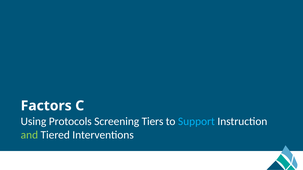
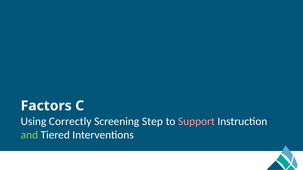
Protocols: Protocols -> Correctly
Tiers: Tiers -> Step
Support colour: light blue -> pink
